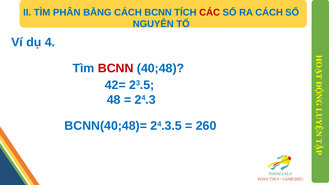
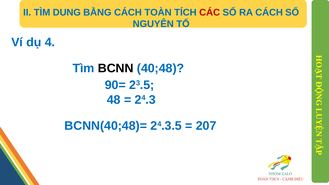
PHÂN: PHÂN -> DUNG
CÁCH BCNN: BCNN -> TOÀN
BCNN at (116, 68) colour: red -> black
42=: 42= -> 90=
260: 260 -> 207
